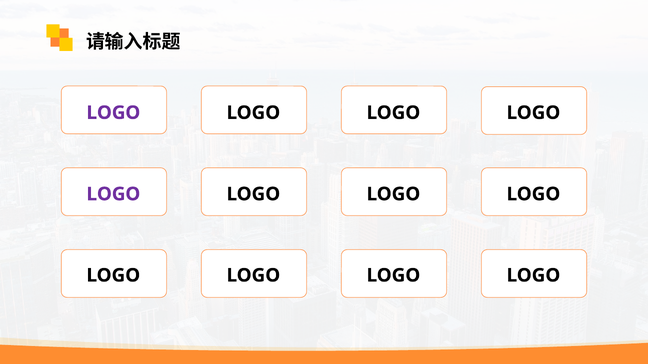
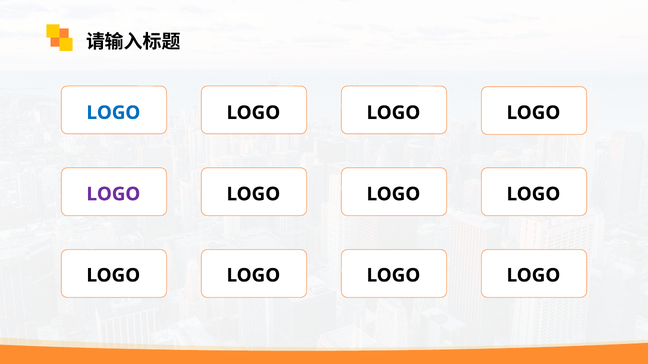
LOGO at (113, 113) colour: purple -> blue
